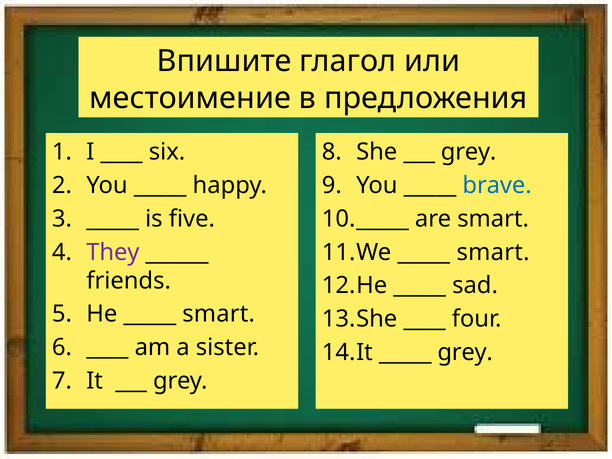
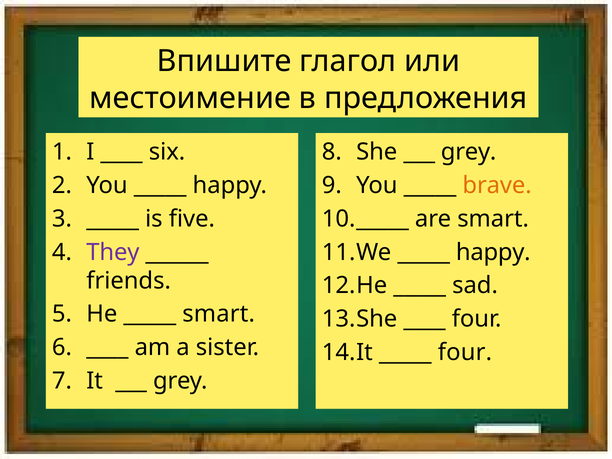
brave colour: blue -> orange
smart at (493, 252): smart -> happy
grey at (465, 352): grey -> four
